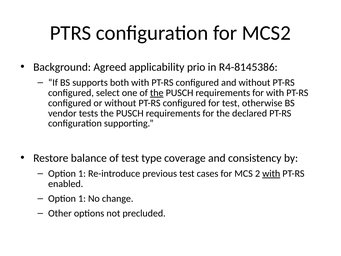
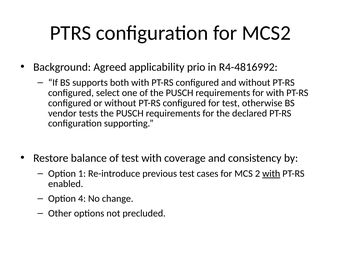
R4-8145386: R4-8145386 -> R4-4816992
the at (157, 93) underline: present -> none
test type: type -> with
1 at (82, 198): 1 -> 4
